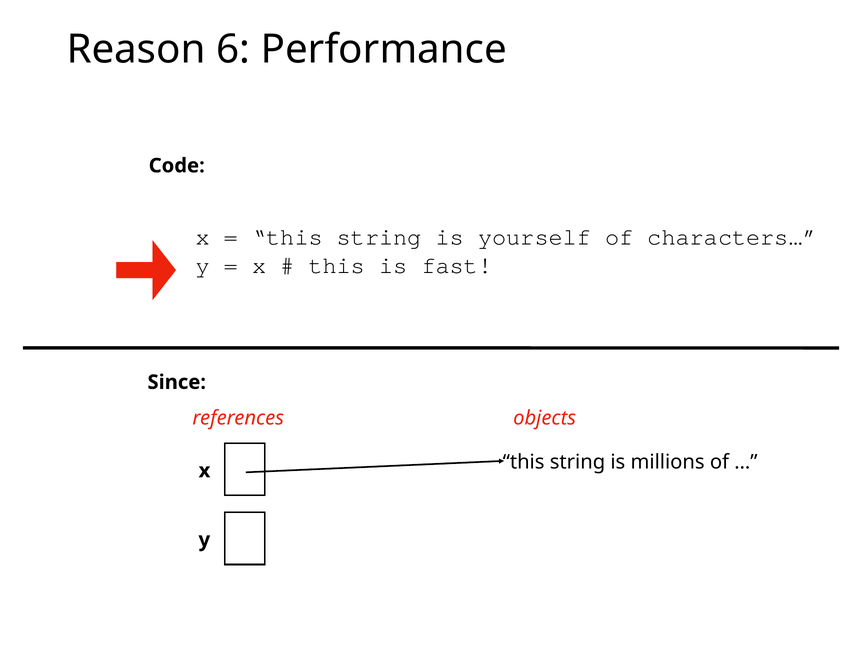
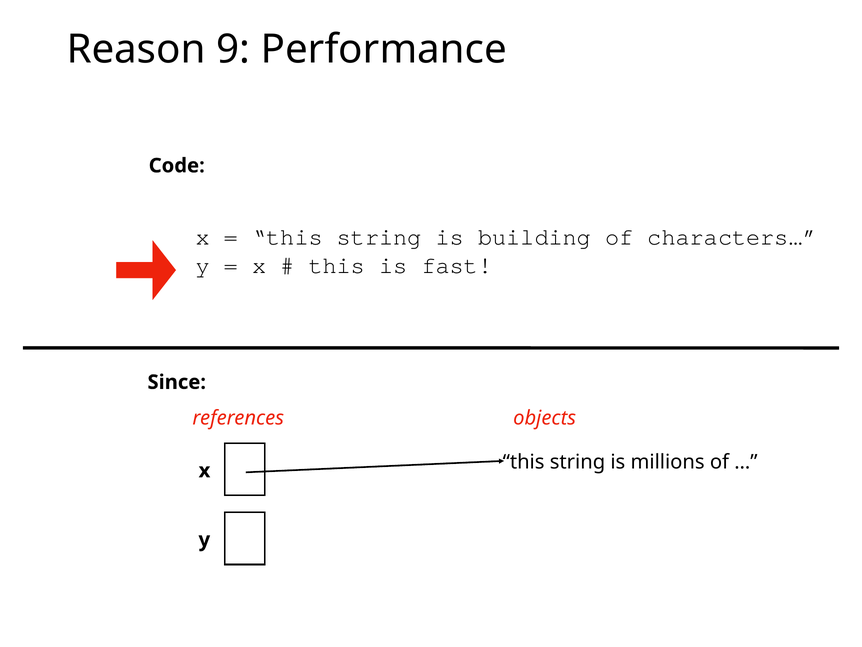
6: 6 -> 9
yourself: yourself -> building
